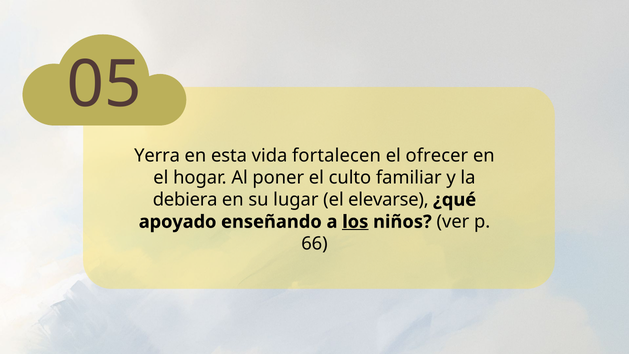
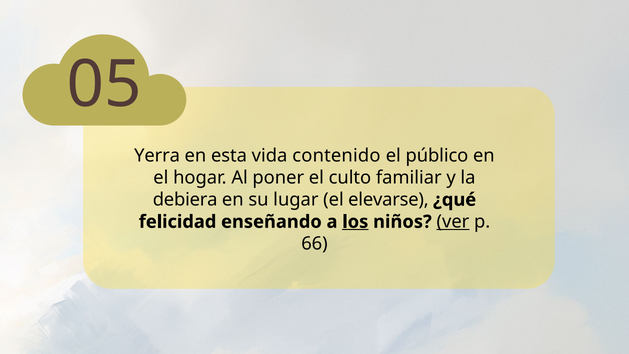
fortalecen: fortalecen -> contenido
ofrecer: ofrecer -> público
apoyado: apoyado -> felicidad
ver underline: none -> present
